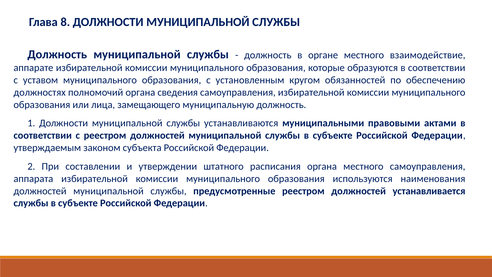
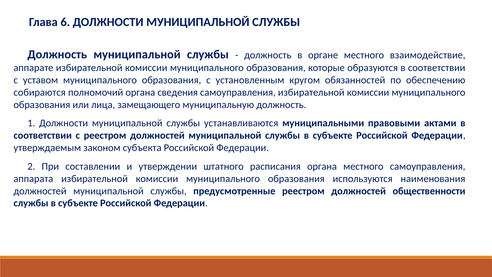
8: 8 -> 6
должностях: должностях -> собираются
устанавливается: устанавливается -> общественности
